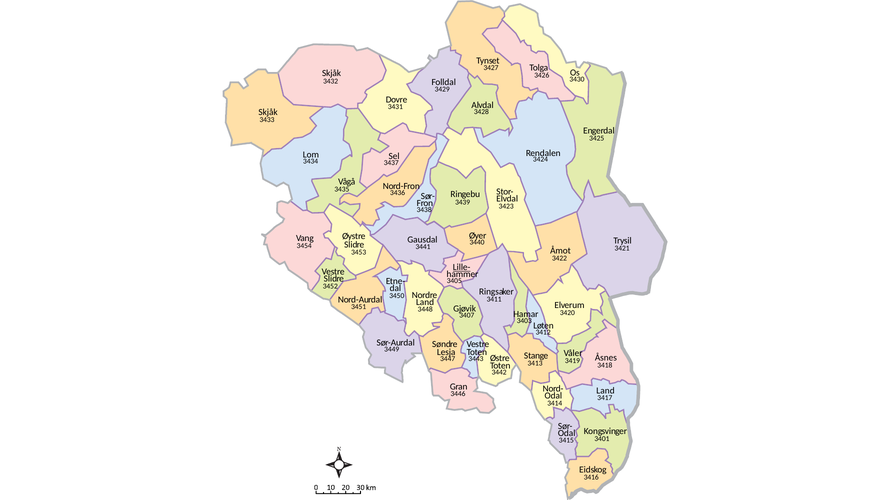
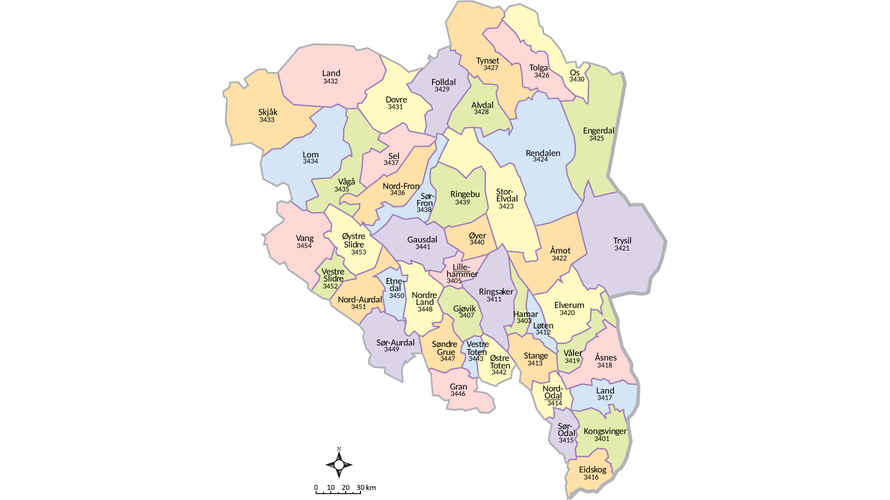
Skjåk at (332, 73): Skjåk -> Land
Lesja: Lesja -> Grue
Odal at (553, 396) underline: none -> present
